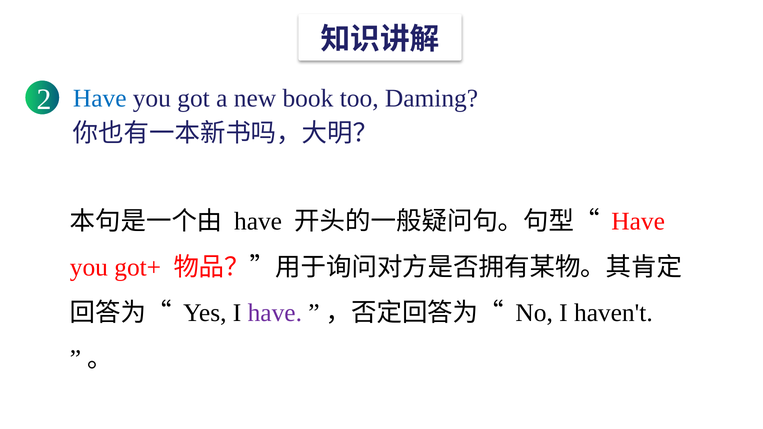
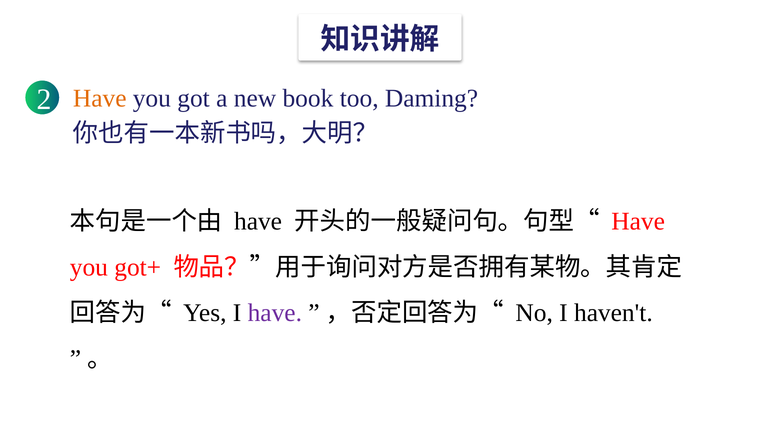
Have at (100, 99) colour: blue -> orange
